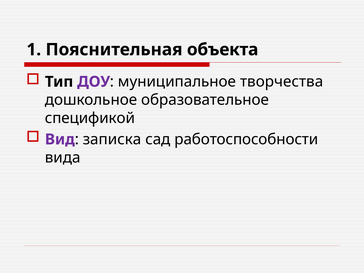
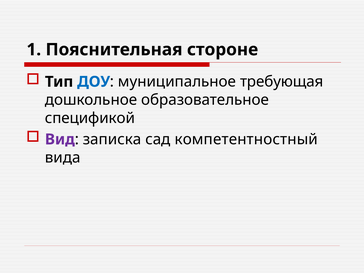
объекта: объекта -> стороне
ДОУ colour: purple -> blue
творчества: творчества -> требующая
работоспособности: работоспособности -> компетентностный
